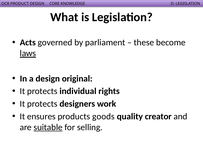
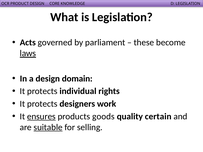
original: original -> domain
ensures underline: none -> present
creator: creator -> certain
